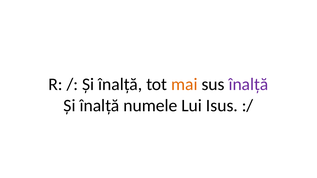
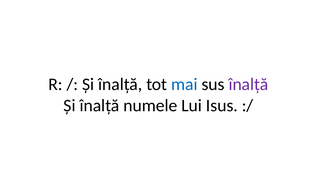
mai colour: orange -> blue
